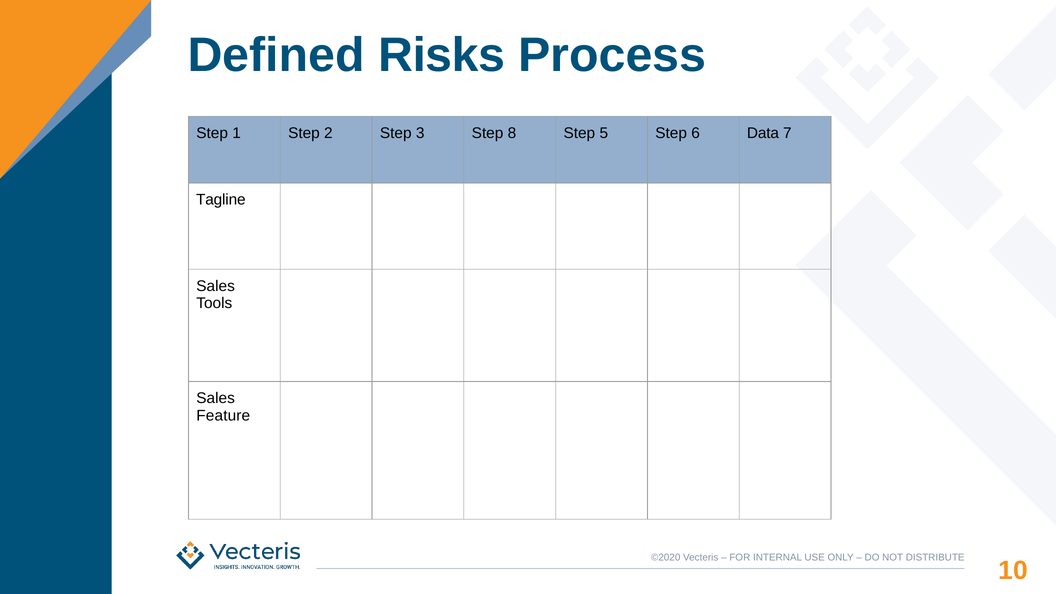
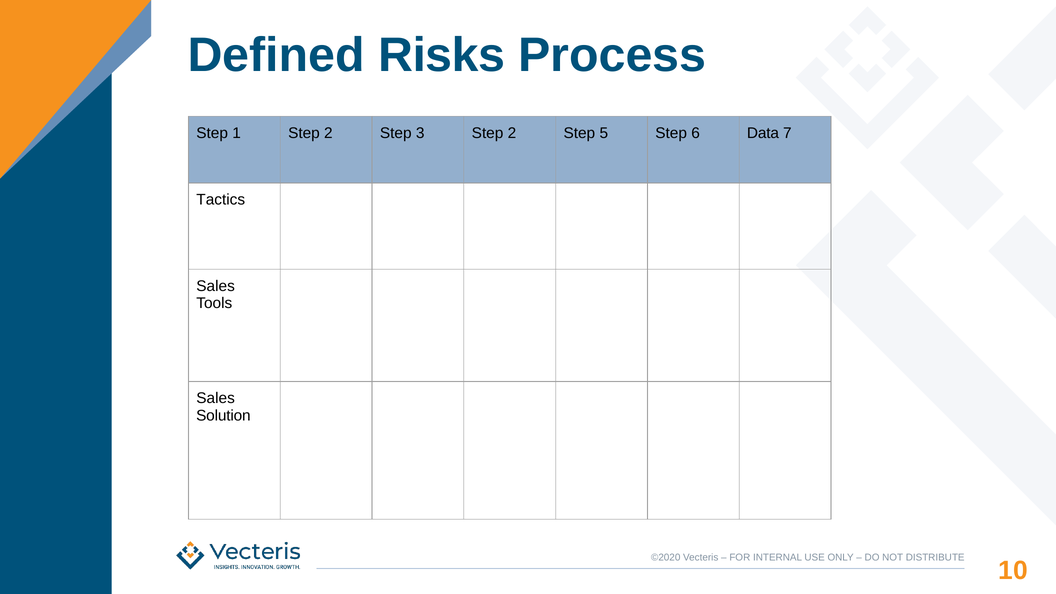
3 Step 8: 8 -> 2
Tagline: Tagline -> Tactics
Feature: Feature -> Solution
